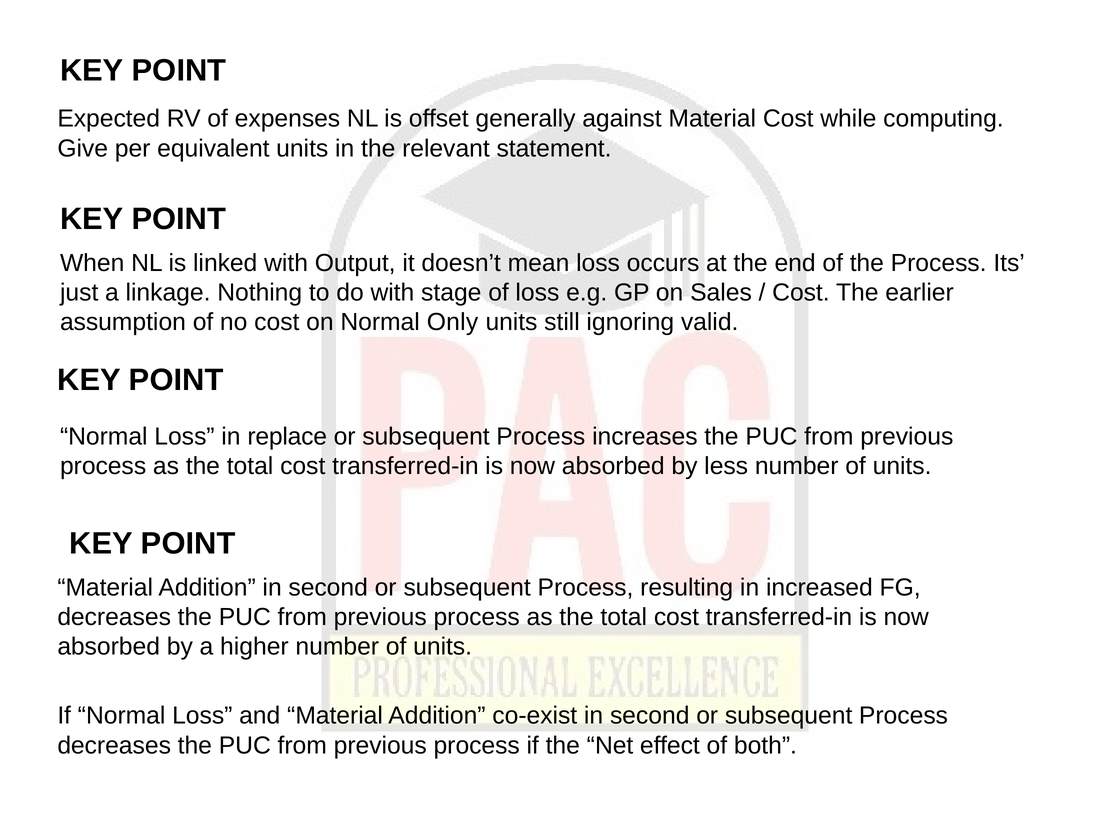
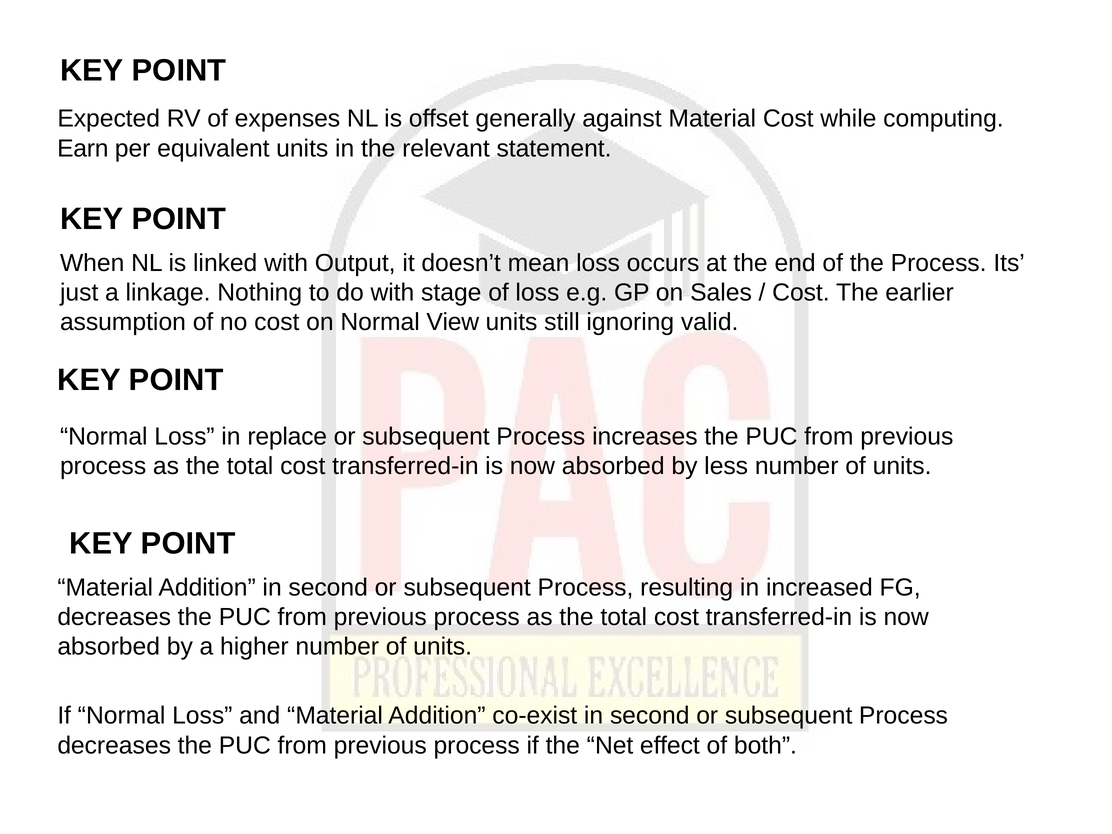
Give: Give -> Earn
Only: Only -> View
